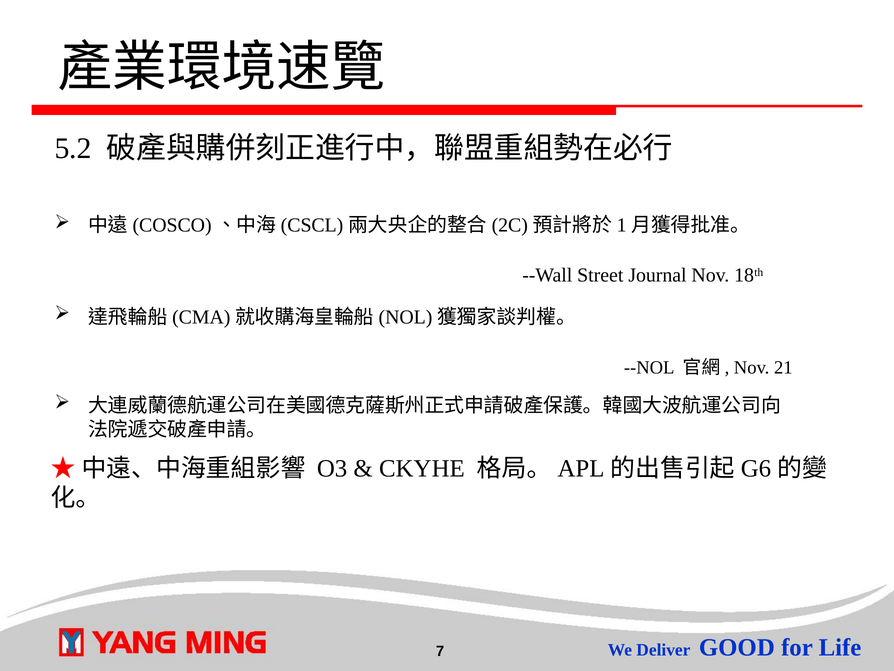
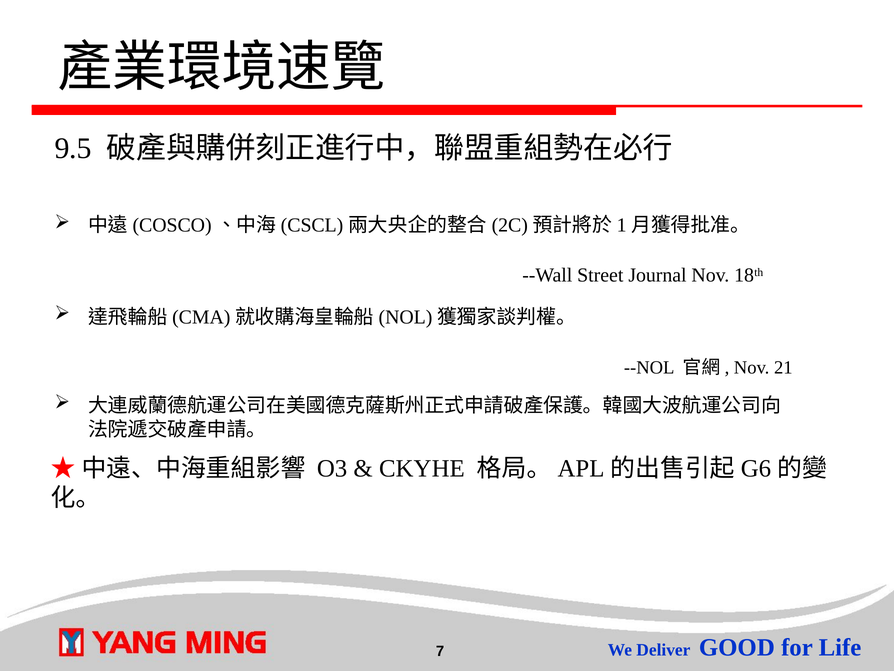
5.2: 5.2 -> 9.5
